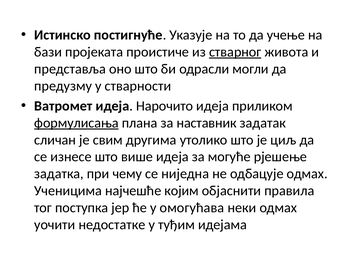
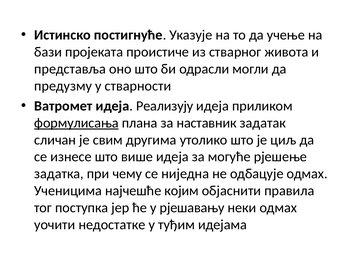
стварног underline: present -> none
Нарочито: Нарочито -> Реализују
омогућава: омогућава -> рјешавању
